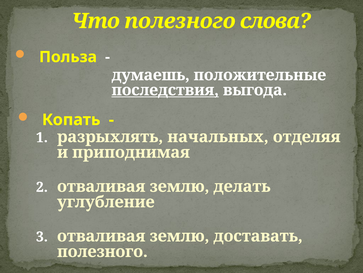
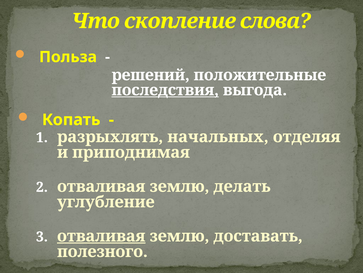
Что полезного: полезного -> скопление
думаешь: думаешь -> решений
отваливая at (101, 235) underline: none -> present
